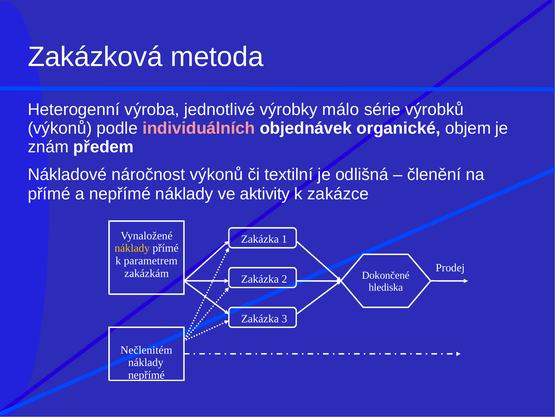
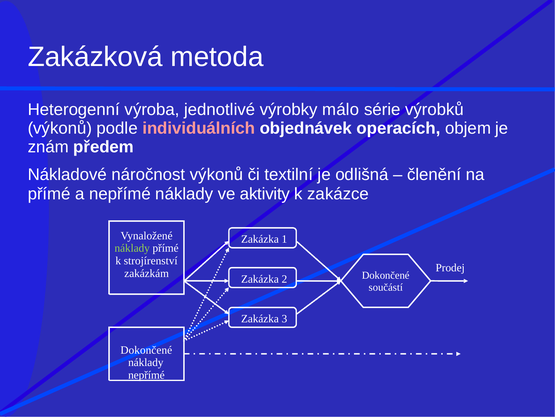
organické: organické -> operacích
náklady at (132, 248) colour: yellow -> light green
parametrem: parametrem -> strojírenství
hlediska: hlediska -> součástí
Nečlenitém at (146, 349): Nečlenitém -> Dokončené
